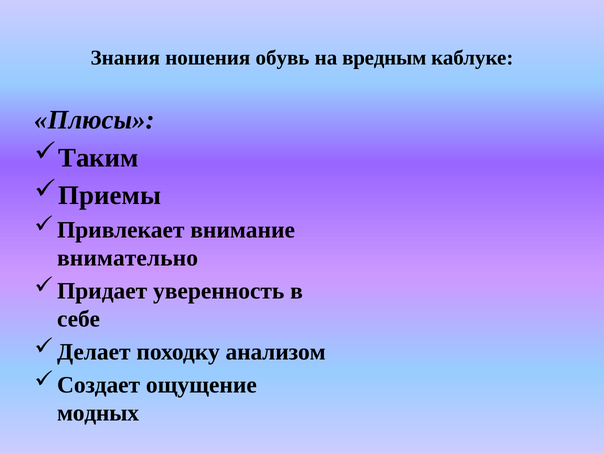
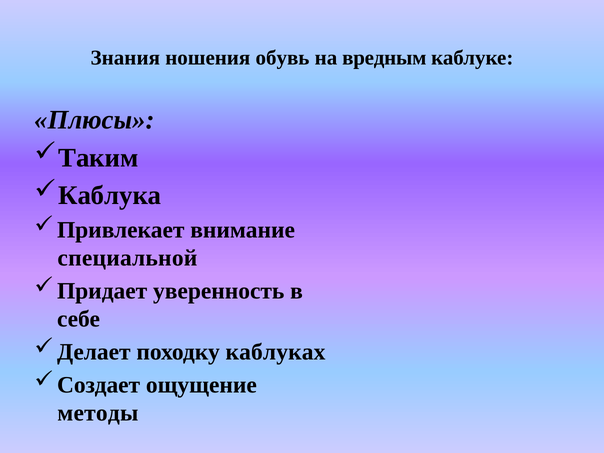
Приемы: Приемы -> Каблука
внимательно: внимательно -> специальной
анализом: анализом -> каблуках
модных: модных -> методы
